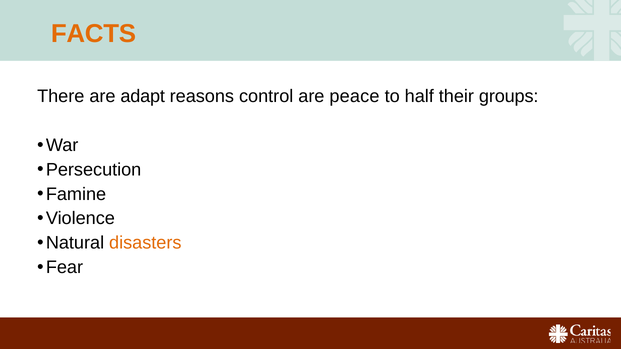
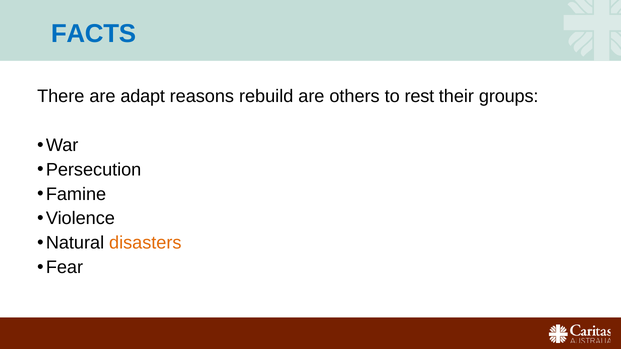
FACTS colour: orange -> blue
control: control -> rebuild
peace: peace -> others
half: half -> rest
